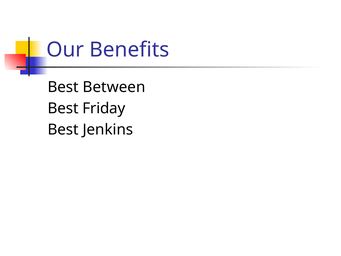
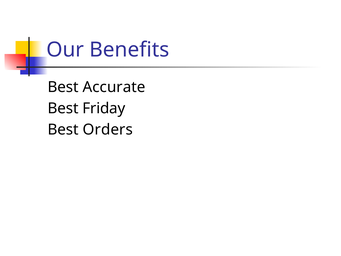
Between: Between -> Accurate
Jenkins: Jenkins -> Orders
